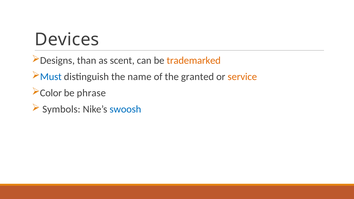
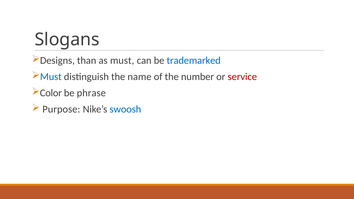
Devices: Devices -> Slogans
as scent: scent -> must
trademarked colour: orange -> blue
granted: granted -> number
service colour: orange -> red
Symbols: Symbols -> Purpose
